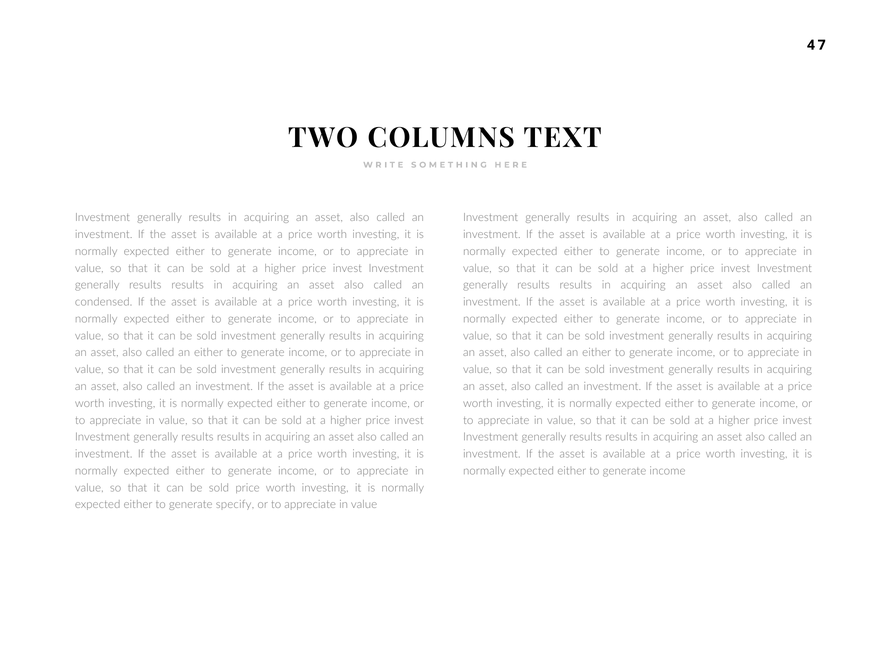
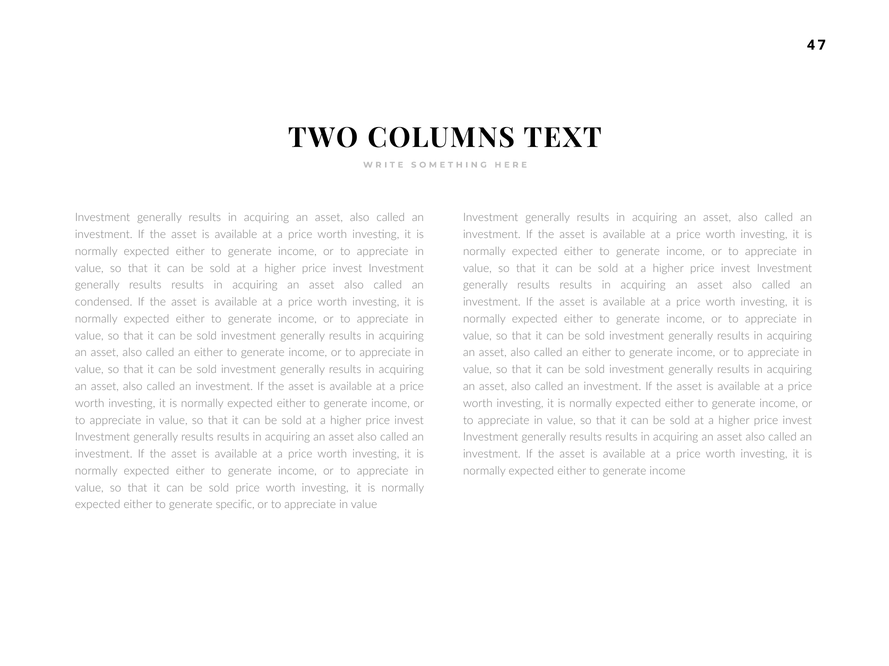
specify: specify -> specific
